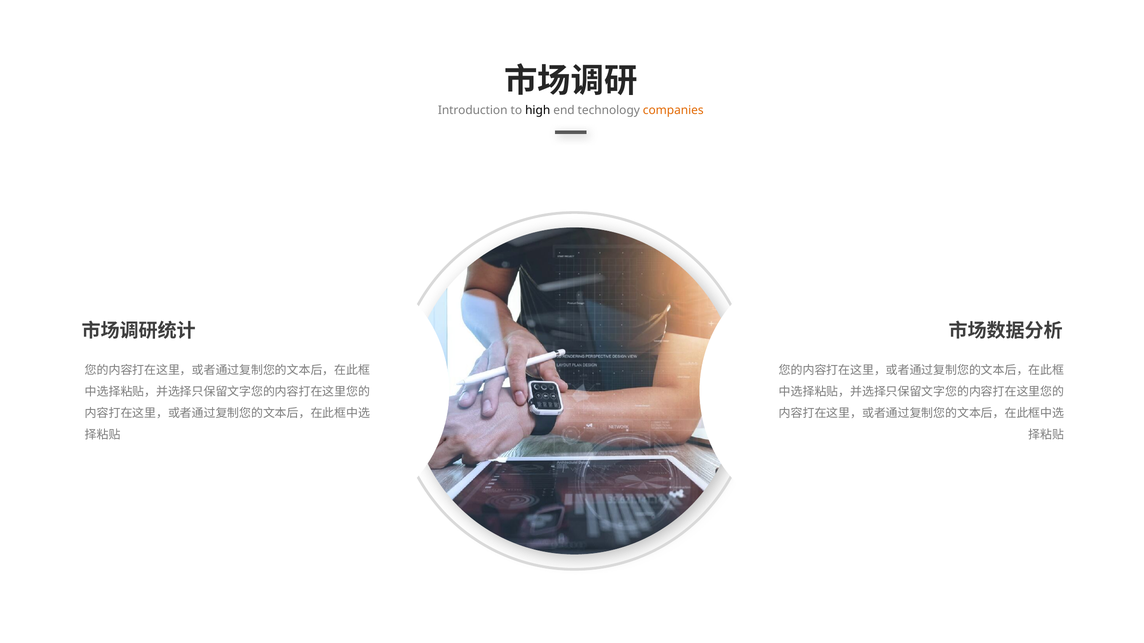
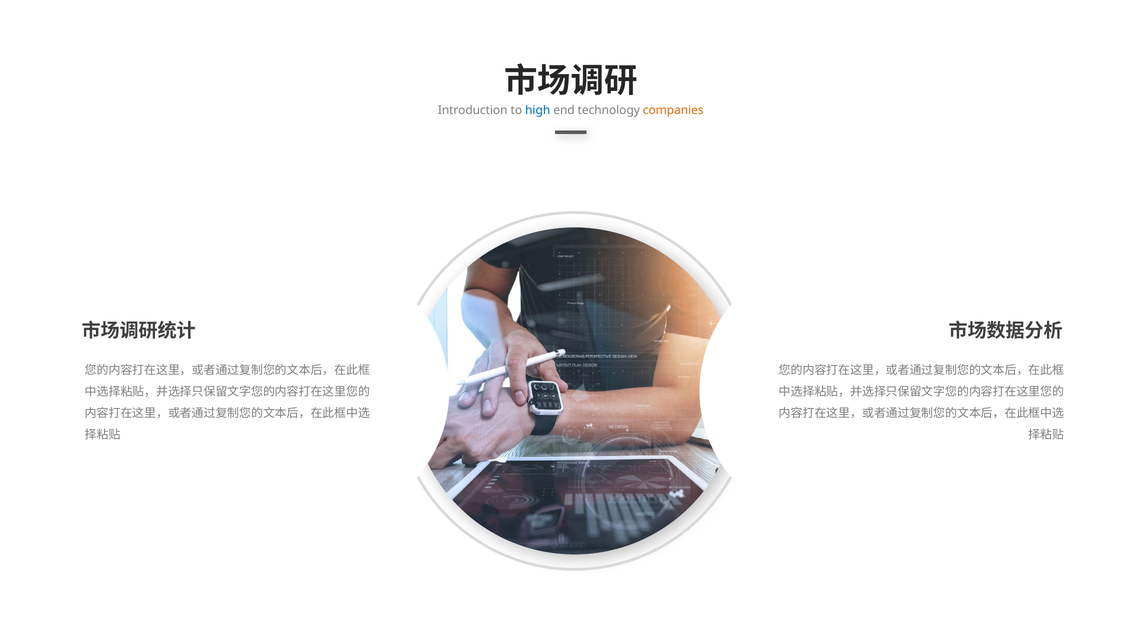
high colour: black -> blue
